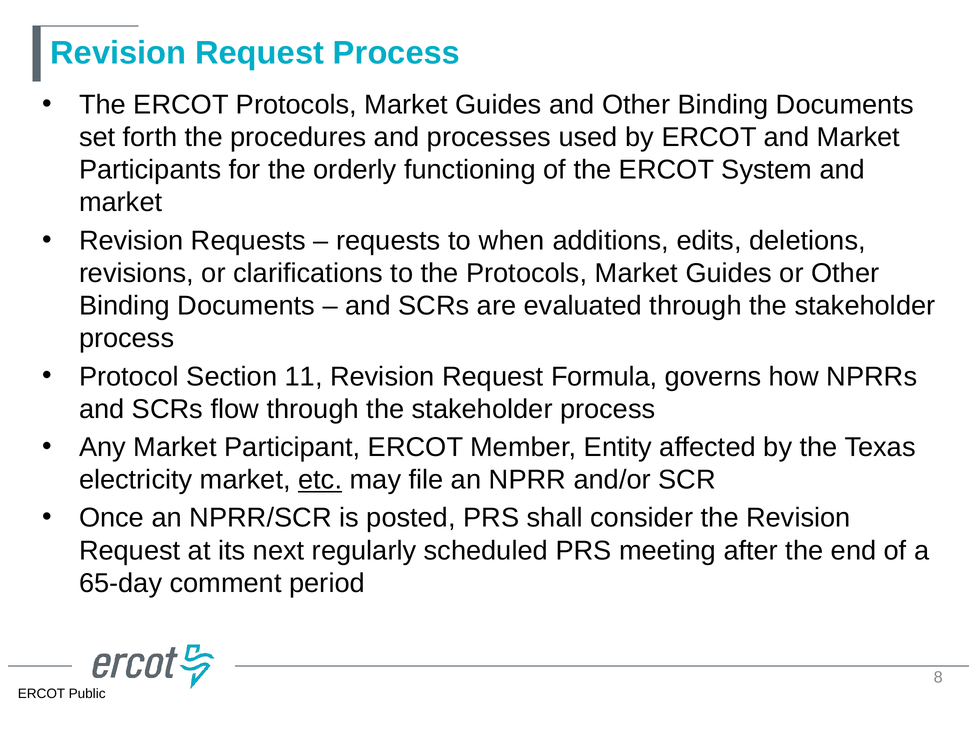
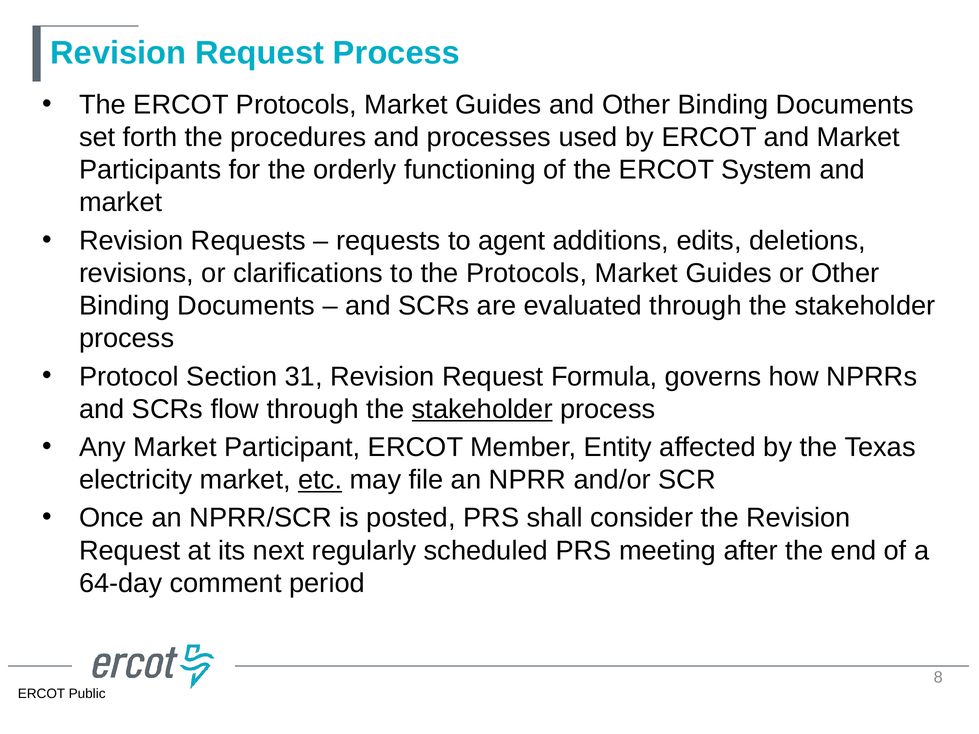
when: when -> agent
11: 11 -> 31
stakeholder at (482, 409) underline: none -> present
65-day: 65-day -> 64-day
